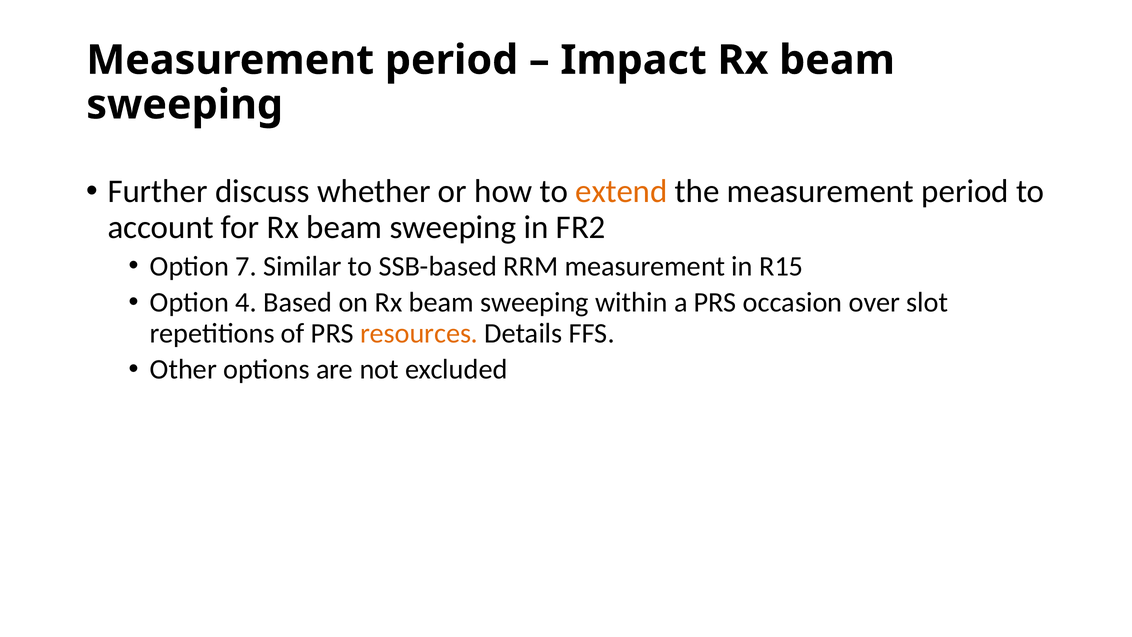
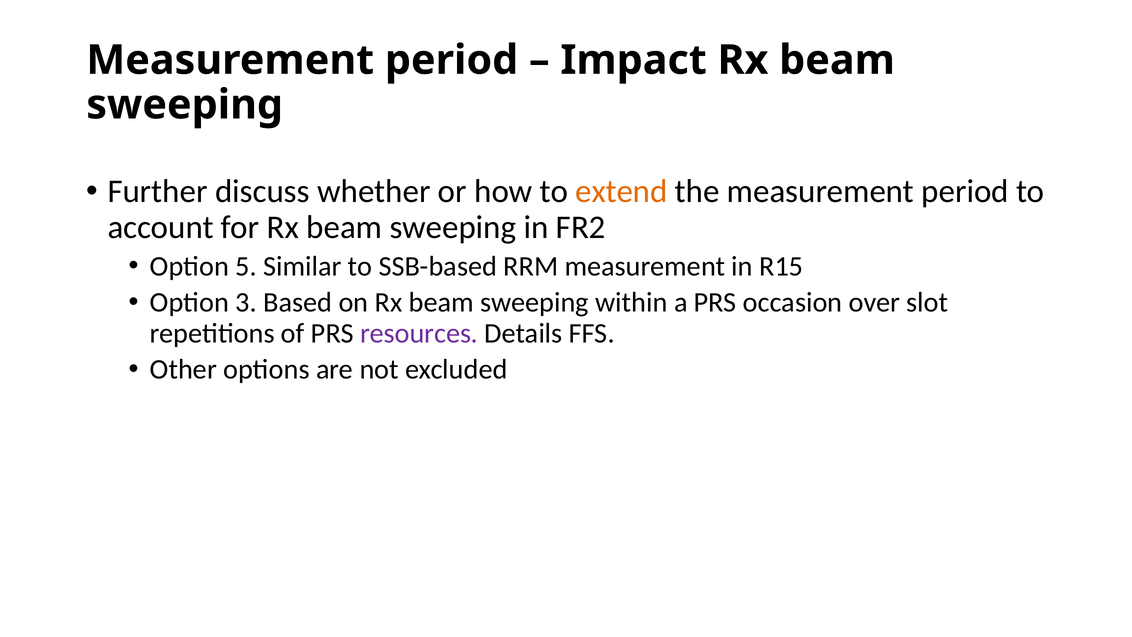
7: 7 -> 5
4: 4 -> 3
resources colour: orange -> purple
